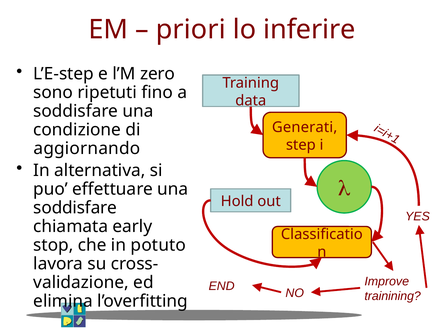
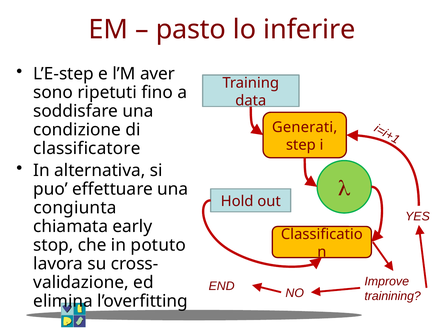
priori: priori -> pasto
zero: zero -> aver
aggiornando: aggiornando -> classificatore
soddisfare at (75, 208): soddisfare -> congiunta
